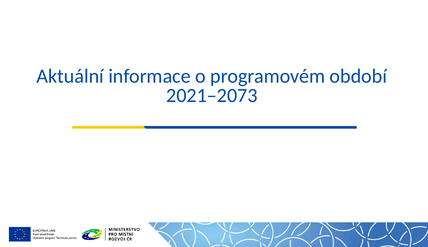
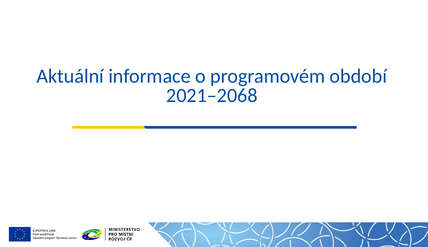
2021–2073: 2021–2073 -> 2021–2068
